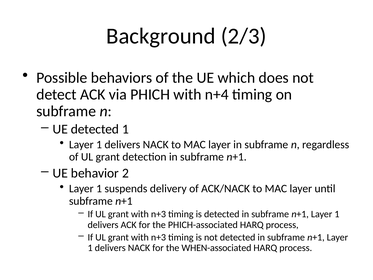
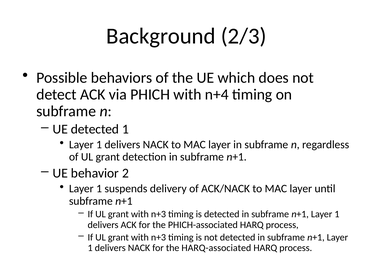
WHEN-associated: WHEN-associated -> HARQ-associated
